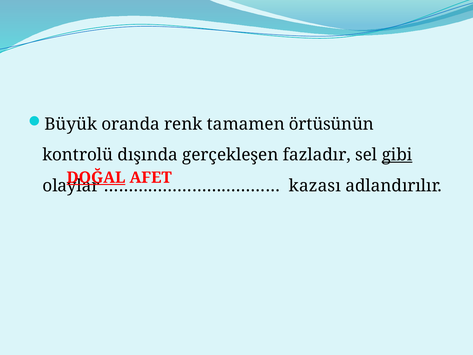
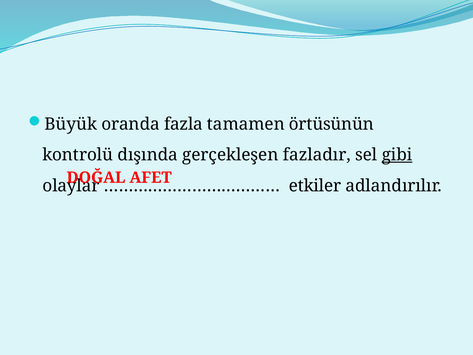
renk: renk -> fazla
DOĞAL underline: present -> none
kazası: kazası -> etkiler
